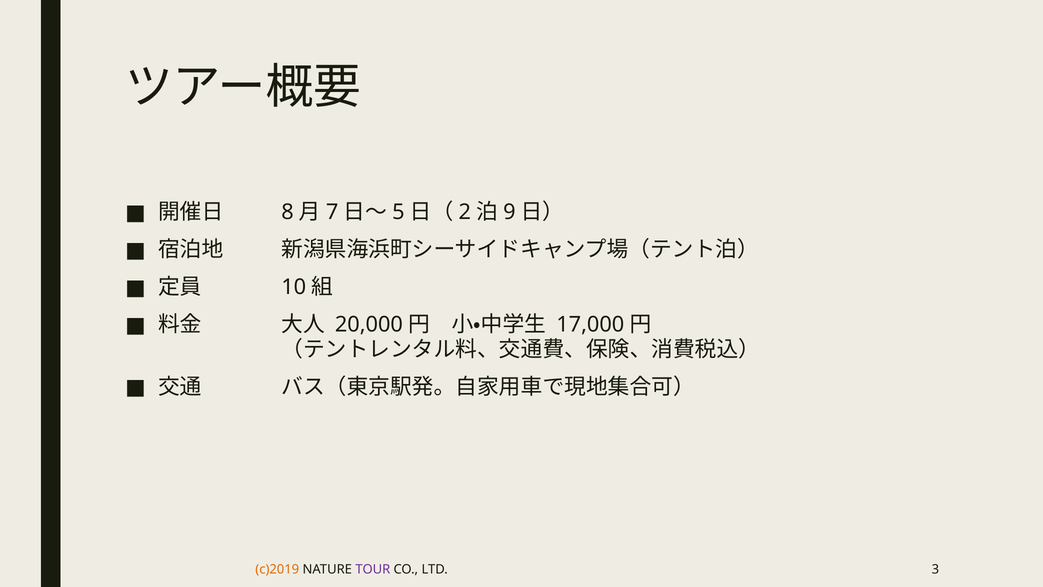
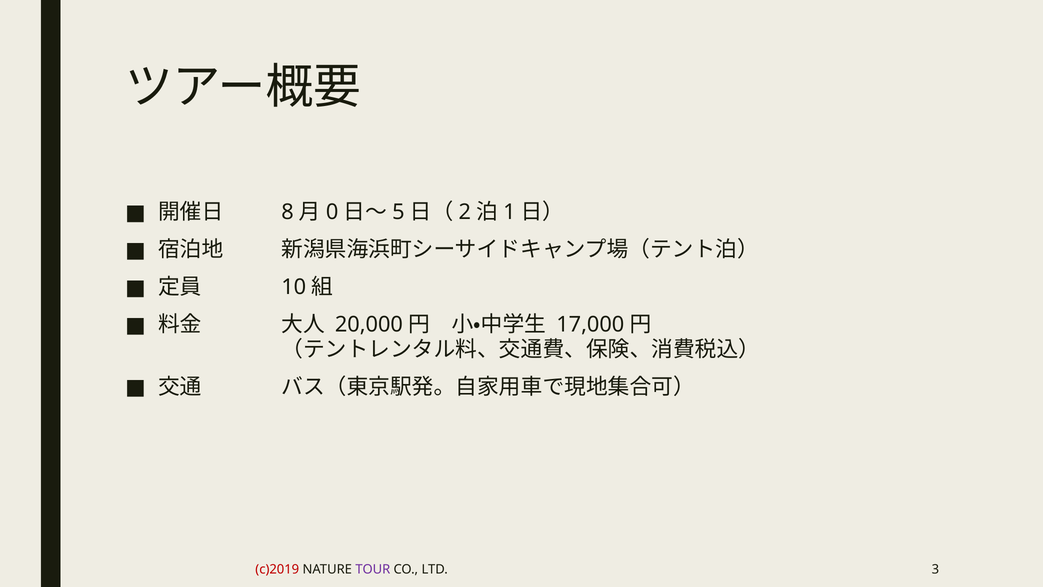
7: 7 -> 0
9: 9 -> 1
c)2019 colour: orange -> red
